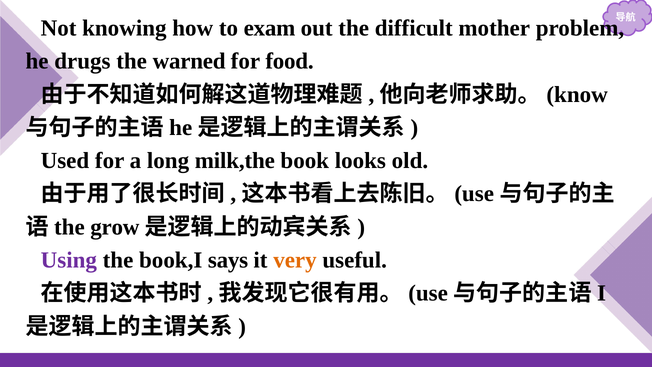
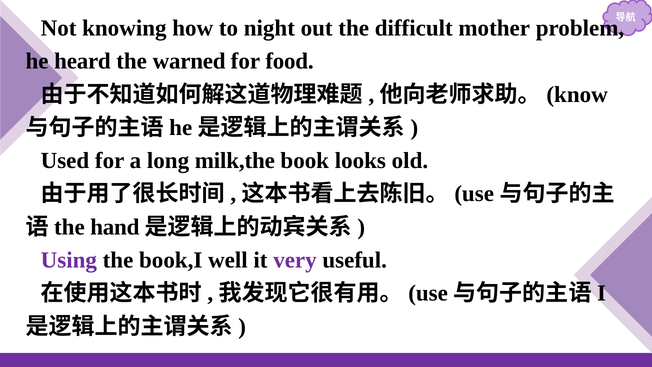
exam: exam -> night
drugs: drugs -> heard
grow: grow -> hand
says: says -> well
very colour: orange -> purple
